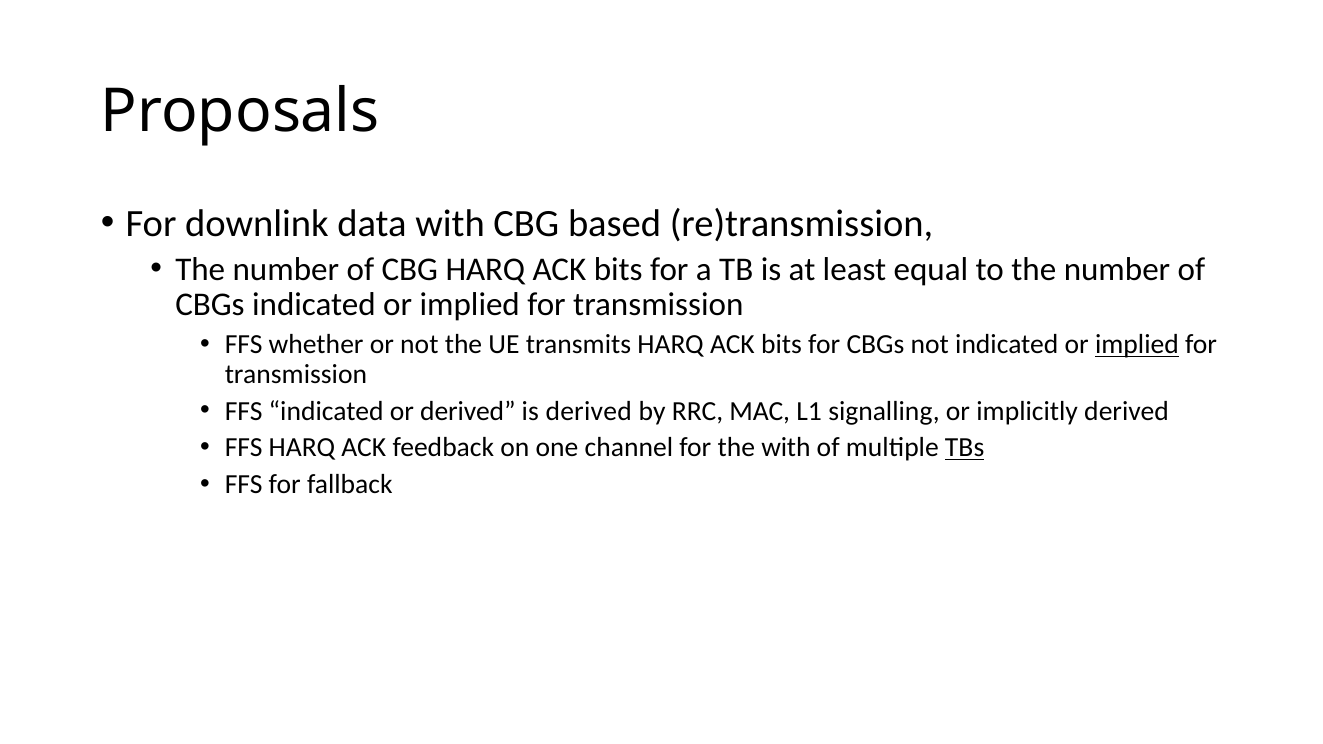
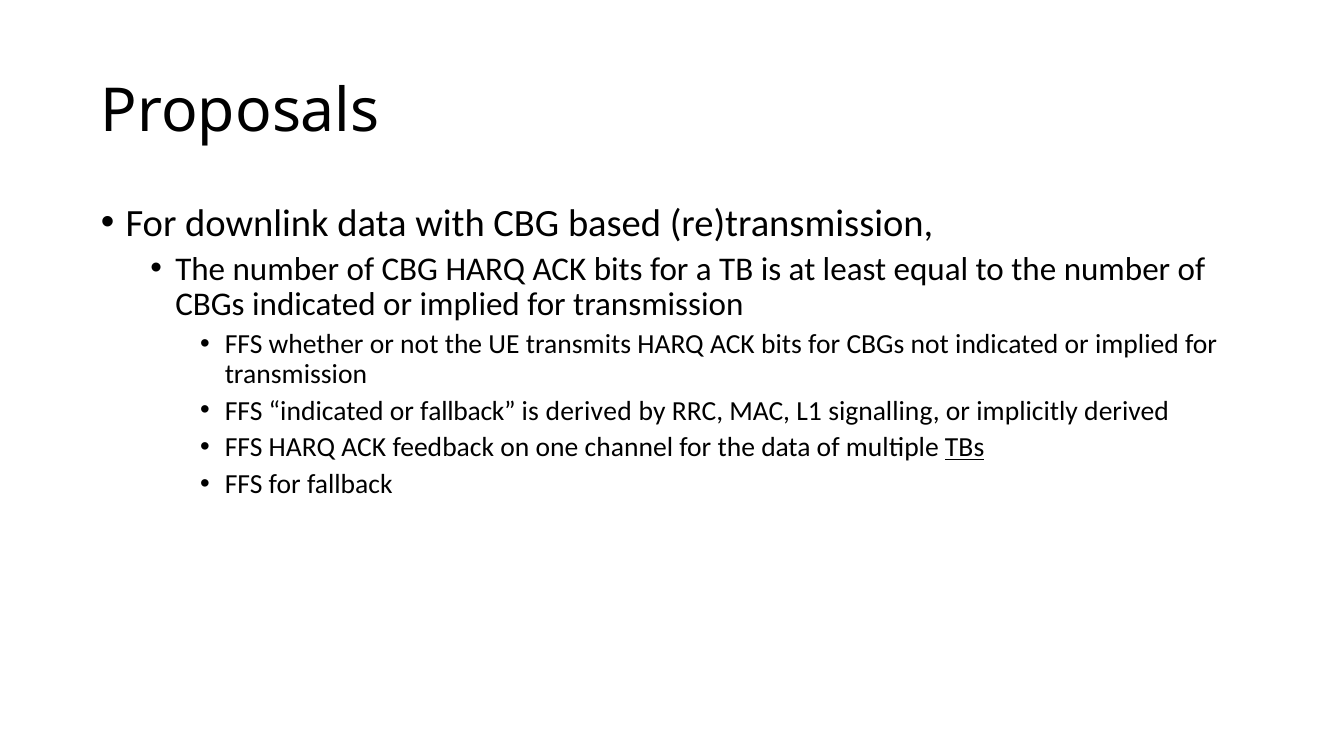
implied at (1137, 345) underline: present -> none
or derived: derived -> fallback
the with: with -> data
